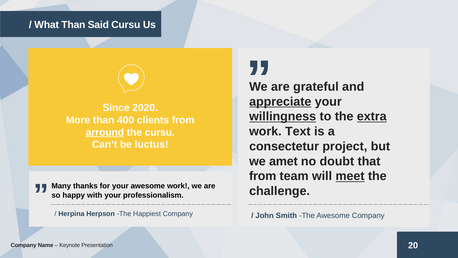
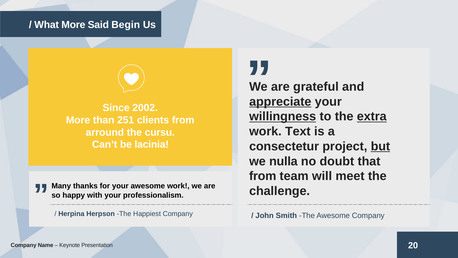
What Than: Than -> More
Said Cursu: Cursu -> Begin
2020: 2020 -> 2002
400: 400 -> 251
arround underline: present -> none
luctus: luctus -> lacinia
but underline: none -> present
amet: amet -> nulla
meet underline: present -> none
